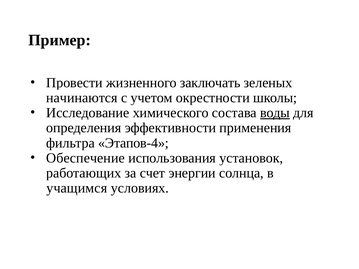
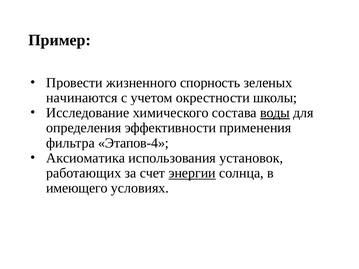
заключать: заключать -> спорность
Обеспечение: Обеспечение -> Аксиоматика
энергии underline: none -> present
учащимся: учащимся -> имеющего
